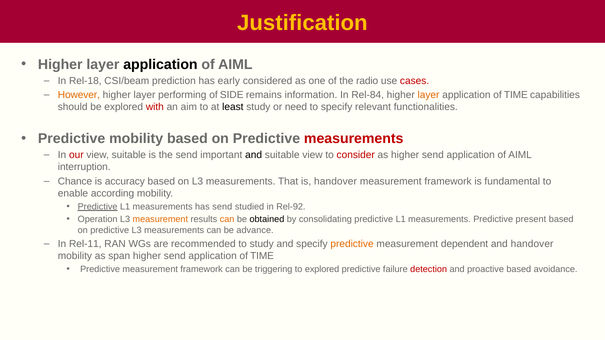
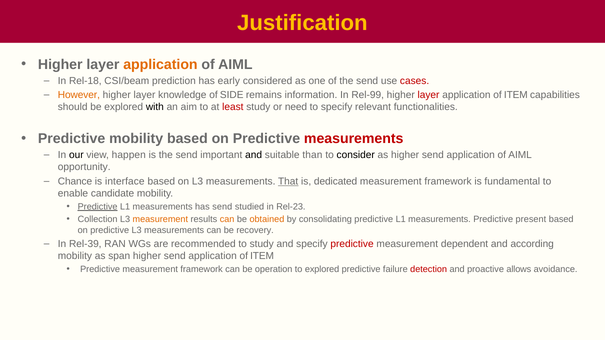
application at (160, 65) colour: black -> orange
of the radio: radio -> send
performing: performing -> knowledge
Rel-84: Rel-84 -> Rel-99
layer at (429, 95) colour: orange -> red
TIME at (516, 95): TIME -> ITEM
with colour: red -> black
least colour: black -> red
our colour: red -> black
view suitable: suitable -> happen
suitable view: view -> than
consider colour: red -> black
interruption: interruption -> opportunity
accuracy: accuracy -> interface
That underline: none -> present
is handover: handover -> dedicated
according: according -> candidate
Rel-92: Rel-92 -> Rel-23
Operation: Operation -> Collection
obtained colour: black -> orange
advance: advance -> recovery
Rel-11: Rel-11 -> Rel-39
predictive at (352, 244) colour: orange -> red
and handover: handover -> according
TIME at (262, 256): TIME -> ITEM
triggering: triggering -> operation
proactive based: based -> allows
